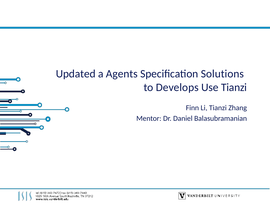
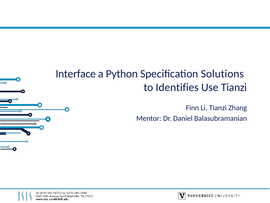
Updated: Updated -> Interface
Agents: Agents -> Python
Develops: Develops -> Identifies
